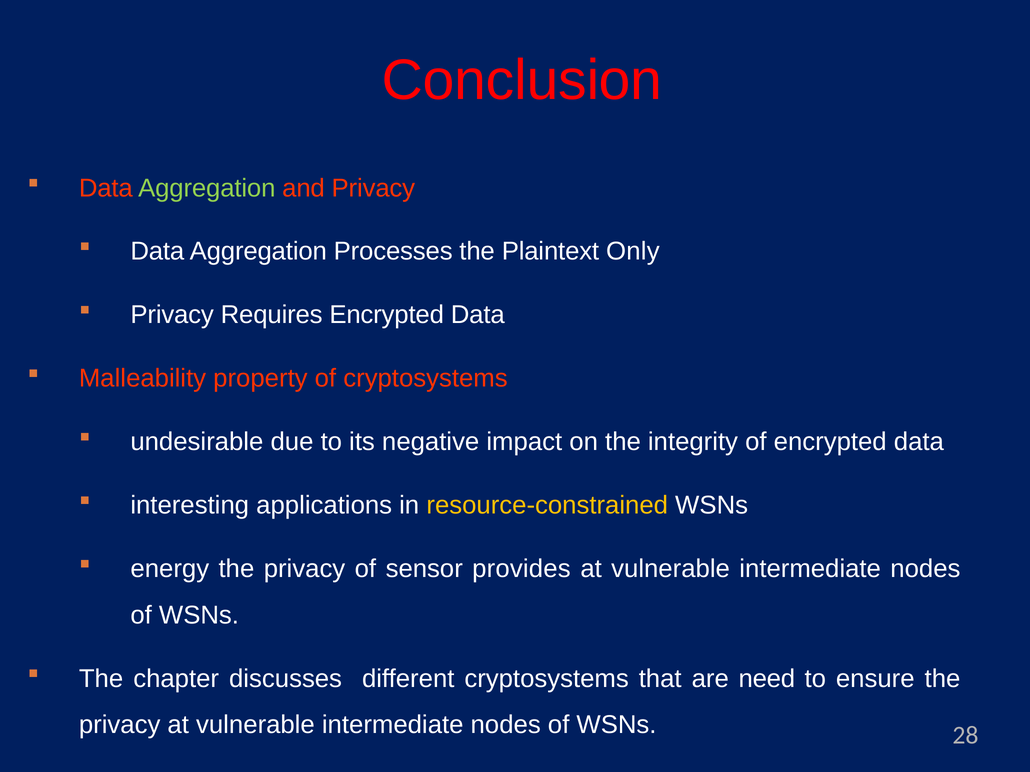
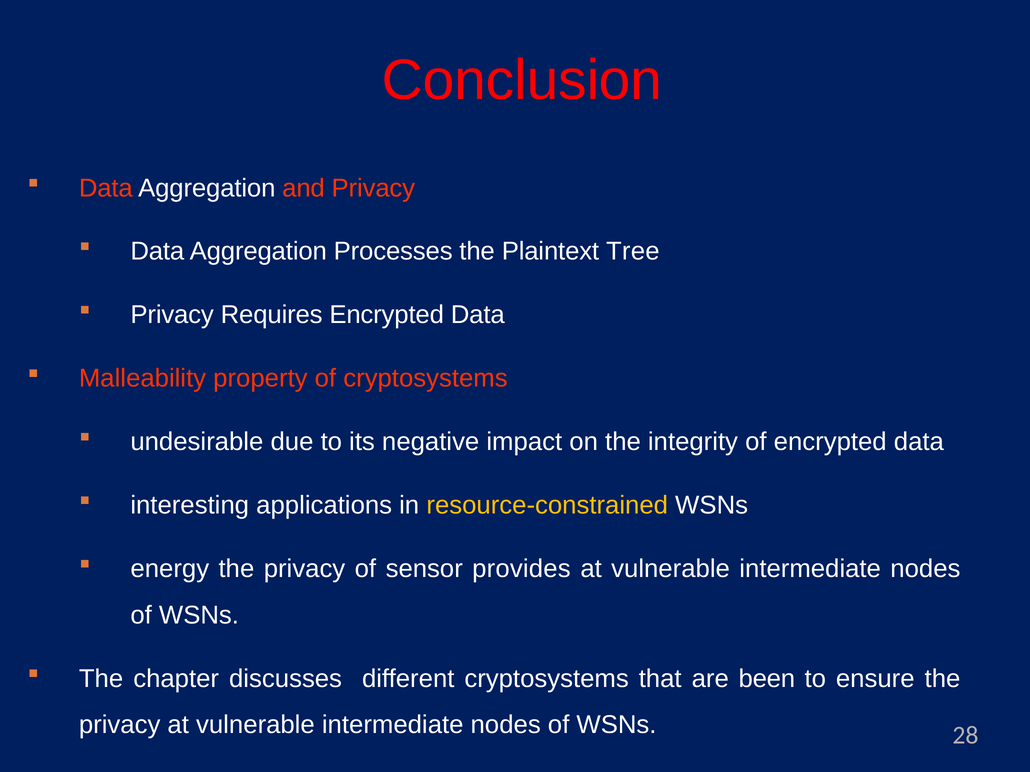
Aggregation at (207, 188) colour: light green -> white
Only: Only -> Tree
need: need -> been
